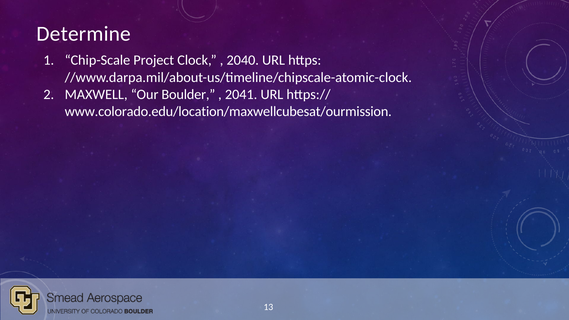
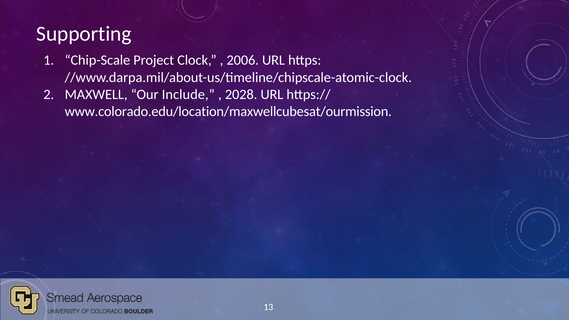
Determine: Determine -> Supporting
2040: 2040 -> 2006
Boulder: Boulder -> Include
2041: 2041 -> 2028
